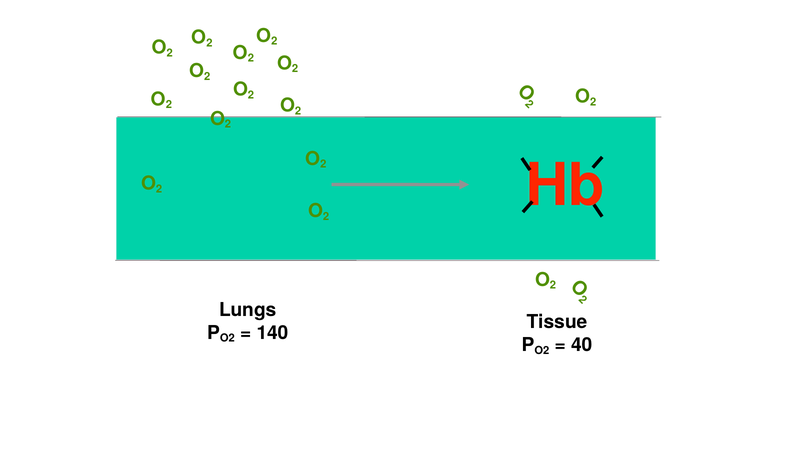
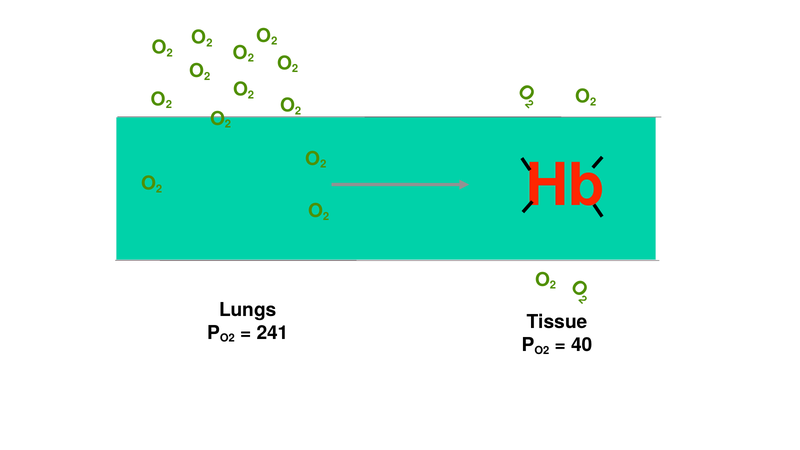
140: 140 -> 241
